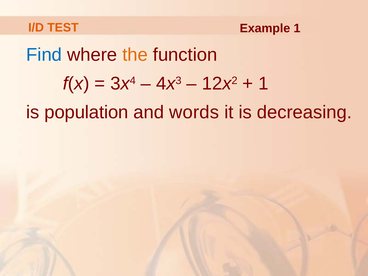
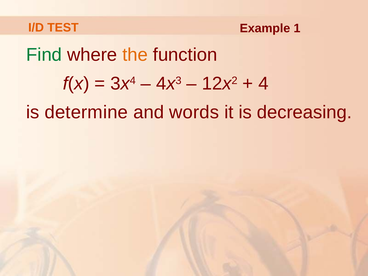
Find colour: blue -> green
1 at (263, 84): 1 -> 4
population: population -> determine
